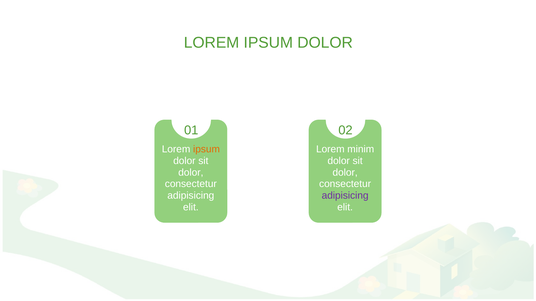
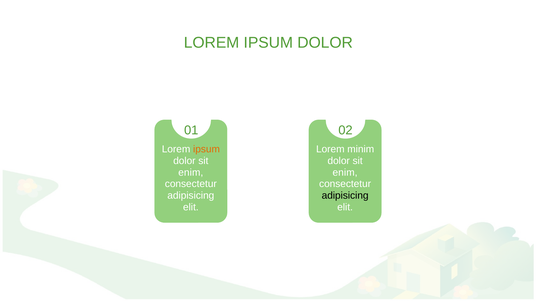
dolor at (191, 173): dolor -> enim
dolor at (345, 173): dolor -> enim
adipisicing at (345, 196) colour: purple -> black
